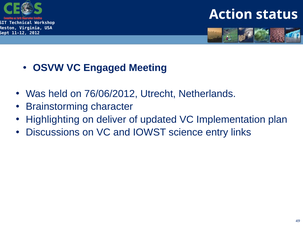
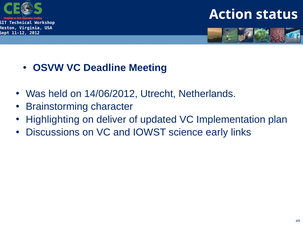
Engaged: Engaged -> Deadline
76/06/2012: 76/06/2012 -> 14/06/2012
entry: entry -> early
